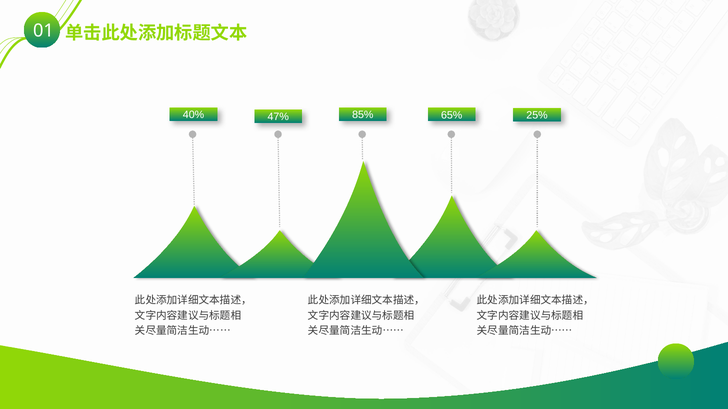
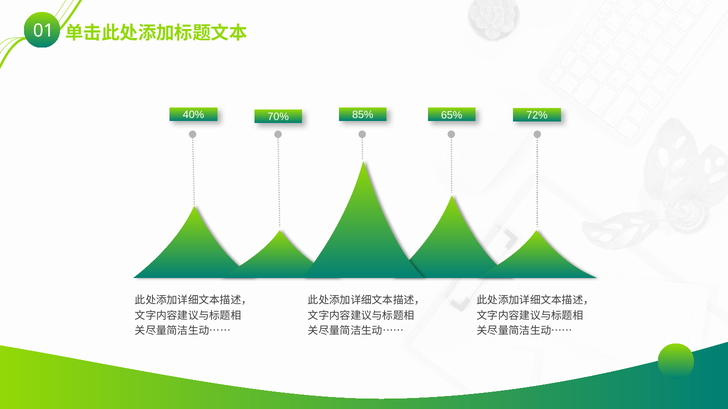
25%: 25% -> 72%
47%: 47% -> 70%
